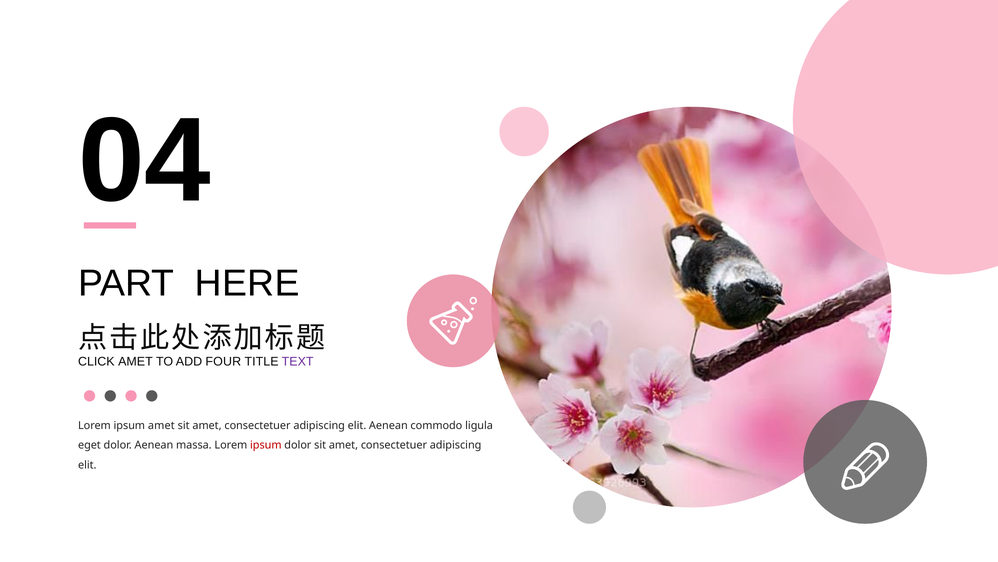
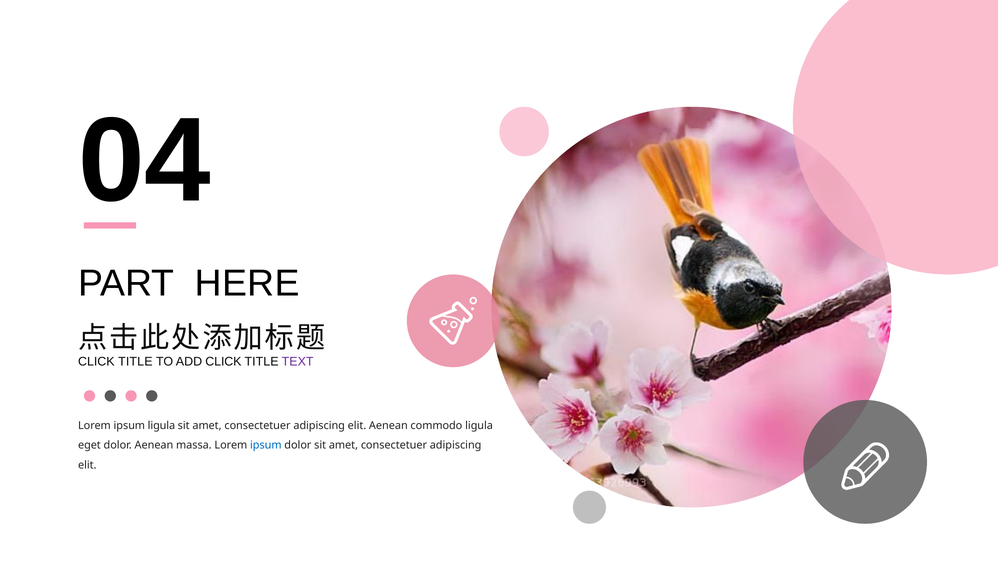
AMET at (135, 361): AMET -> TITLE
ADD FOUR: FOUR -> CLICK
ipsum amet: amet -> ligula
ipsum at (266, 445) colour: red -> blue
